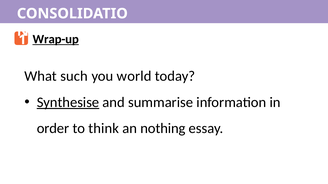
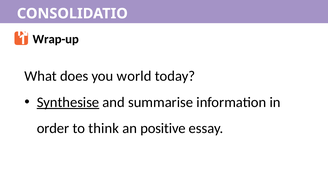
Wrap-up underline: present -> none
such: such -> does
nothing: nothing -> positive
